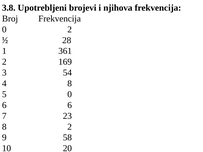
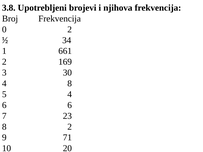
28: 28 -> 34
361: 361 -> 661
54: 54 -> 30
5 0: 0 -> 4
58: 58 -> 71
